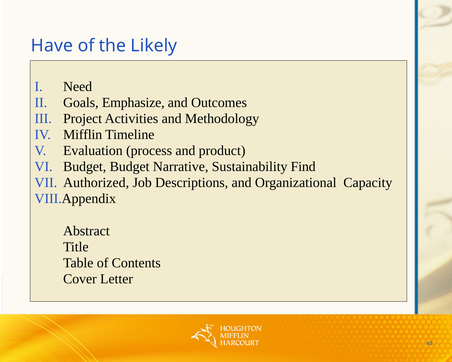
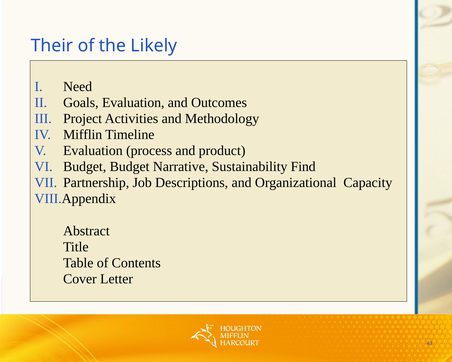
Have: Have -> Their
Goals Emphasize: Emphasize -> Evaluation
Authorized: Authorized -> Partnership
